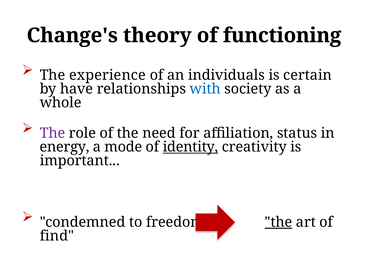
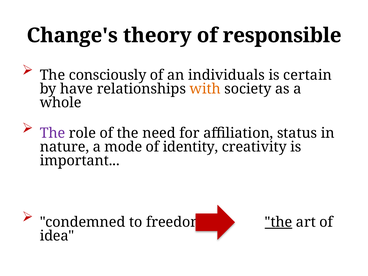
functioning: functioning -> responsible
experience: experience -> consciously
with colour: blue -> orange
energy: energy -> nature
identity underline: present -> none
find: find -> idea
